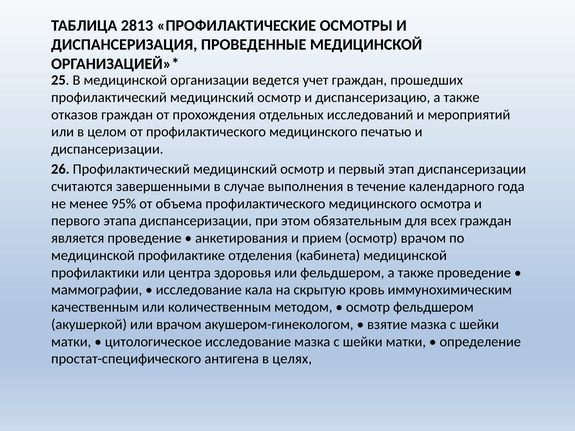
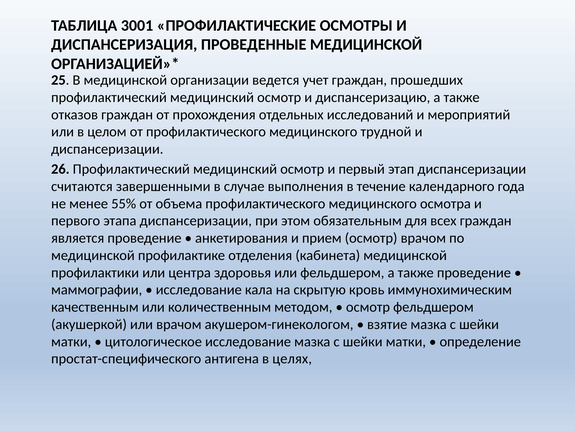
2813: 2813 -> 3001
печатью: печатью -> трудной
95%: 95% -> 55%
